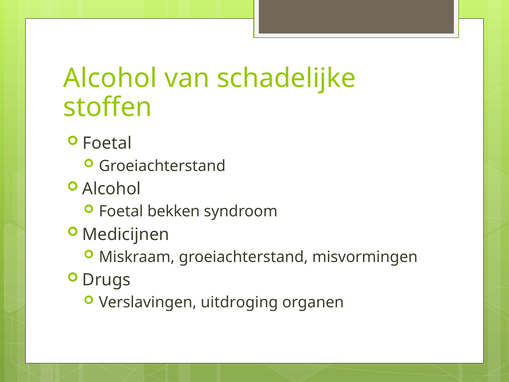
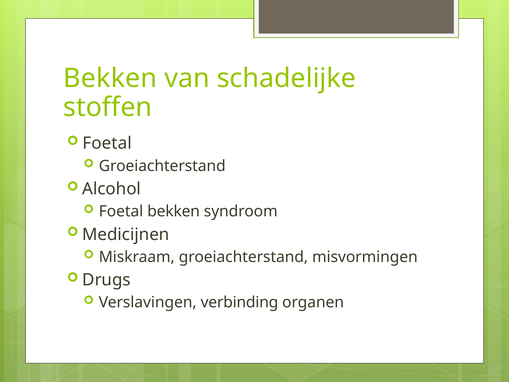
Alcohol at (110, 78): Alcohol -> Bekken
uitdroging: uitdroging -> verbinding
